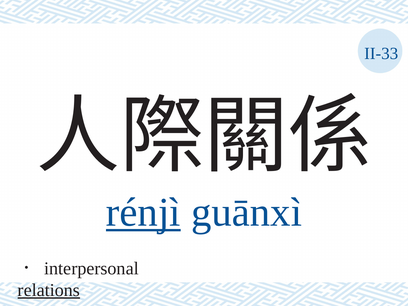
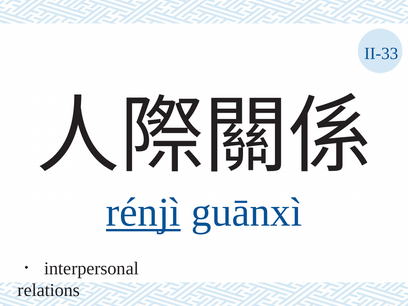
relations underline: present -> none
